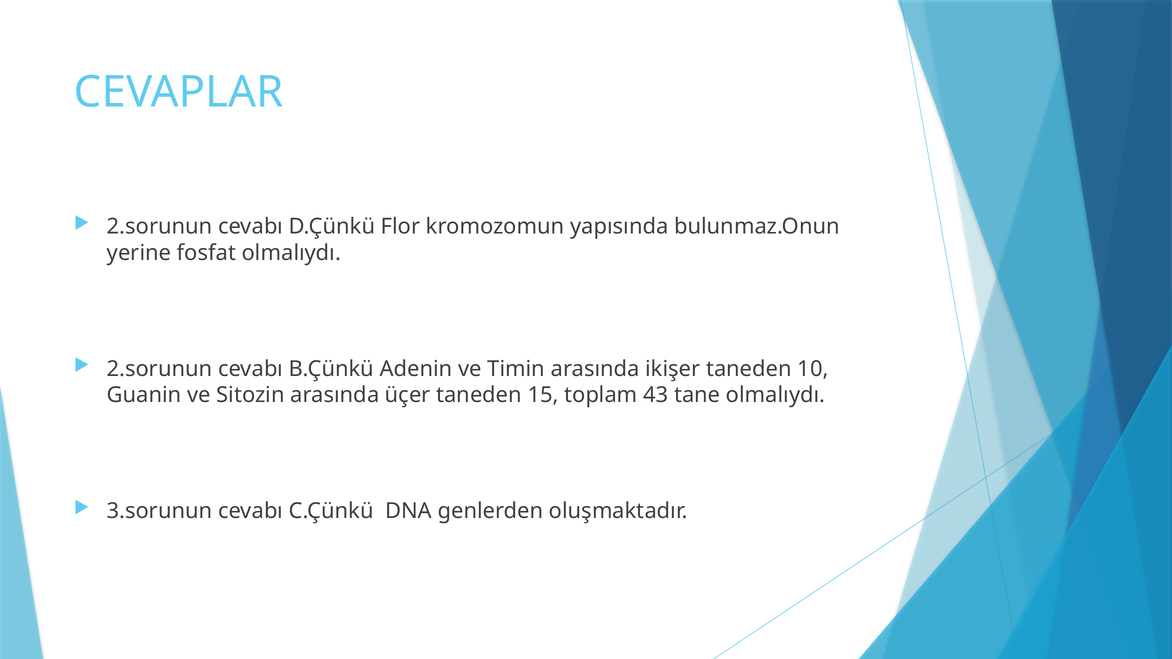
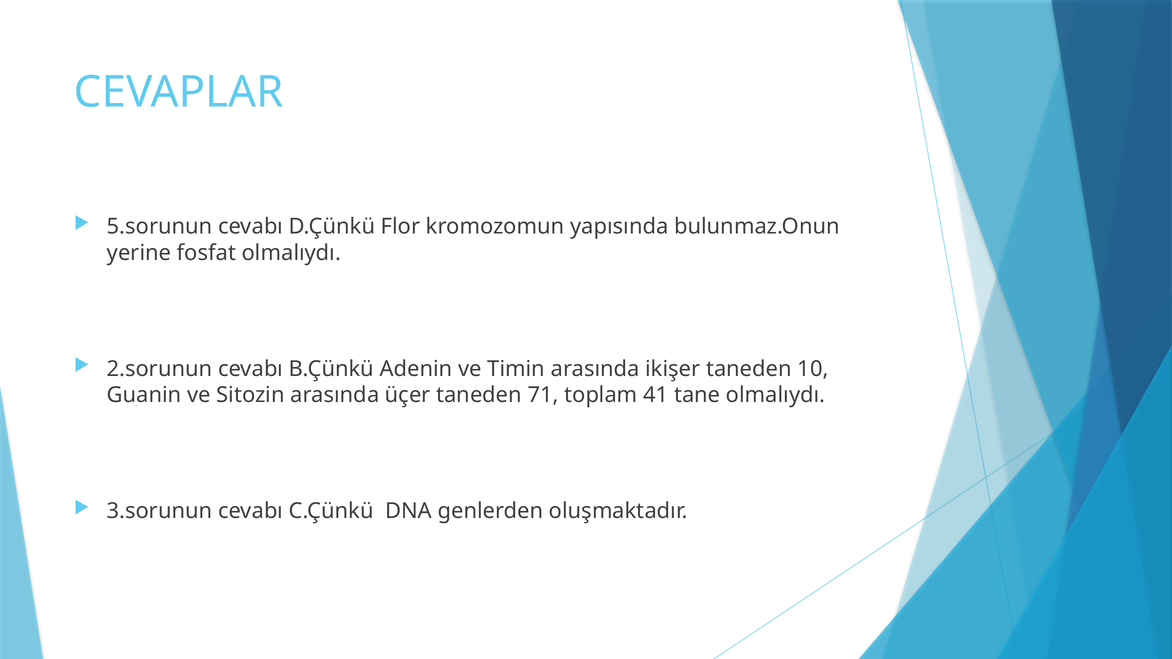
2.sorunun at (160, 227): 2.sorunun -> 5.sorunun
15: 15 -> 71
43: 43 -> 41
